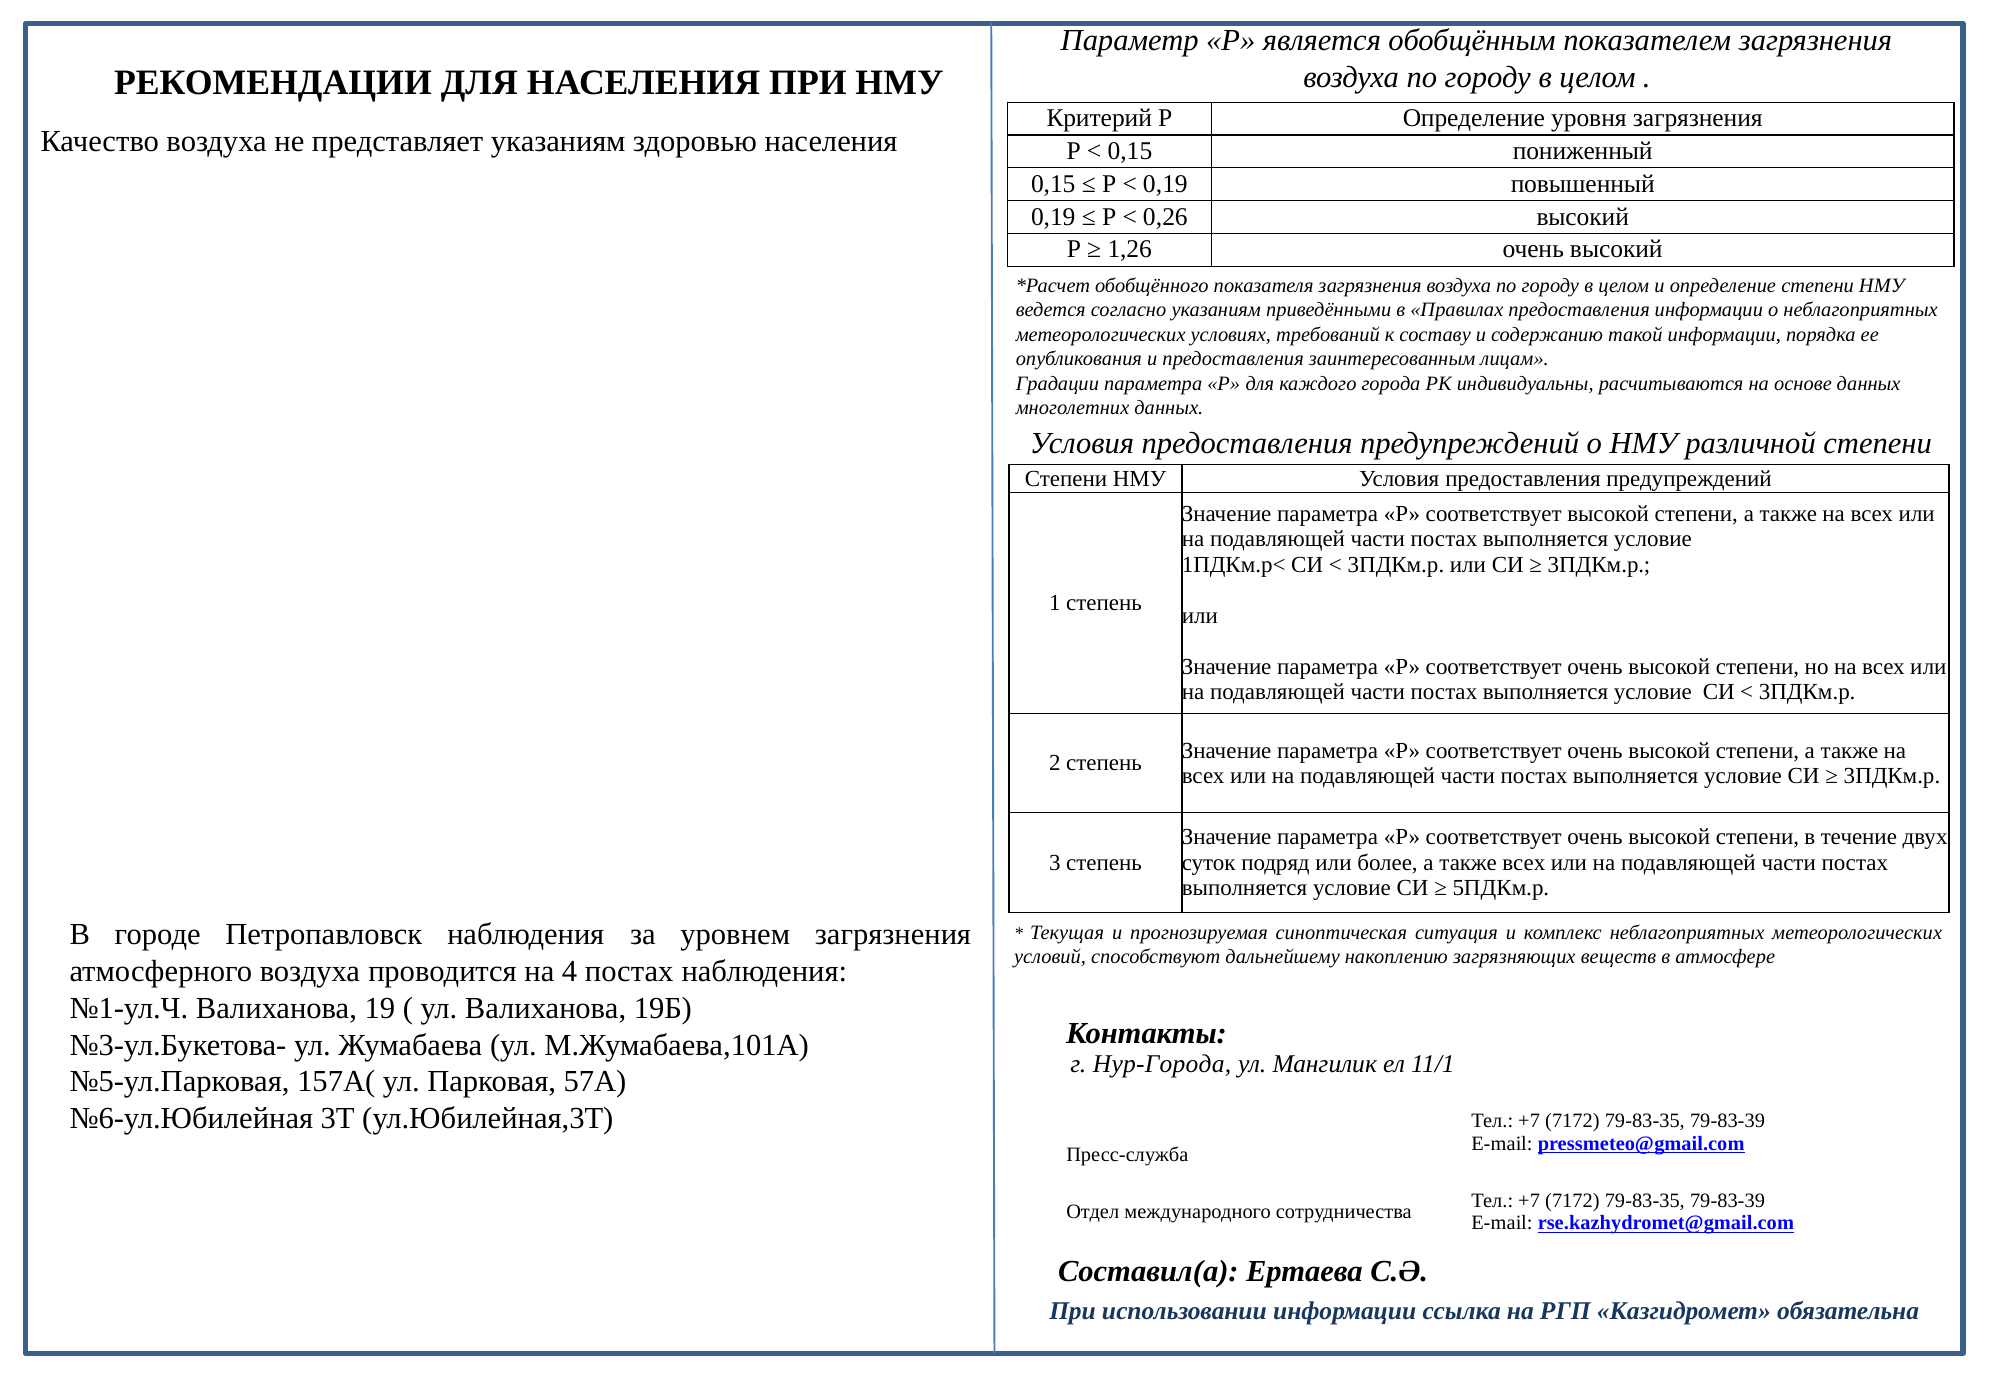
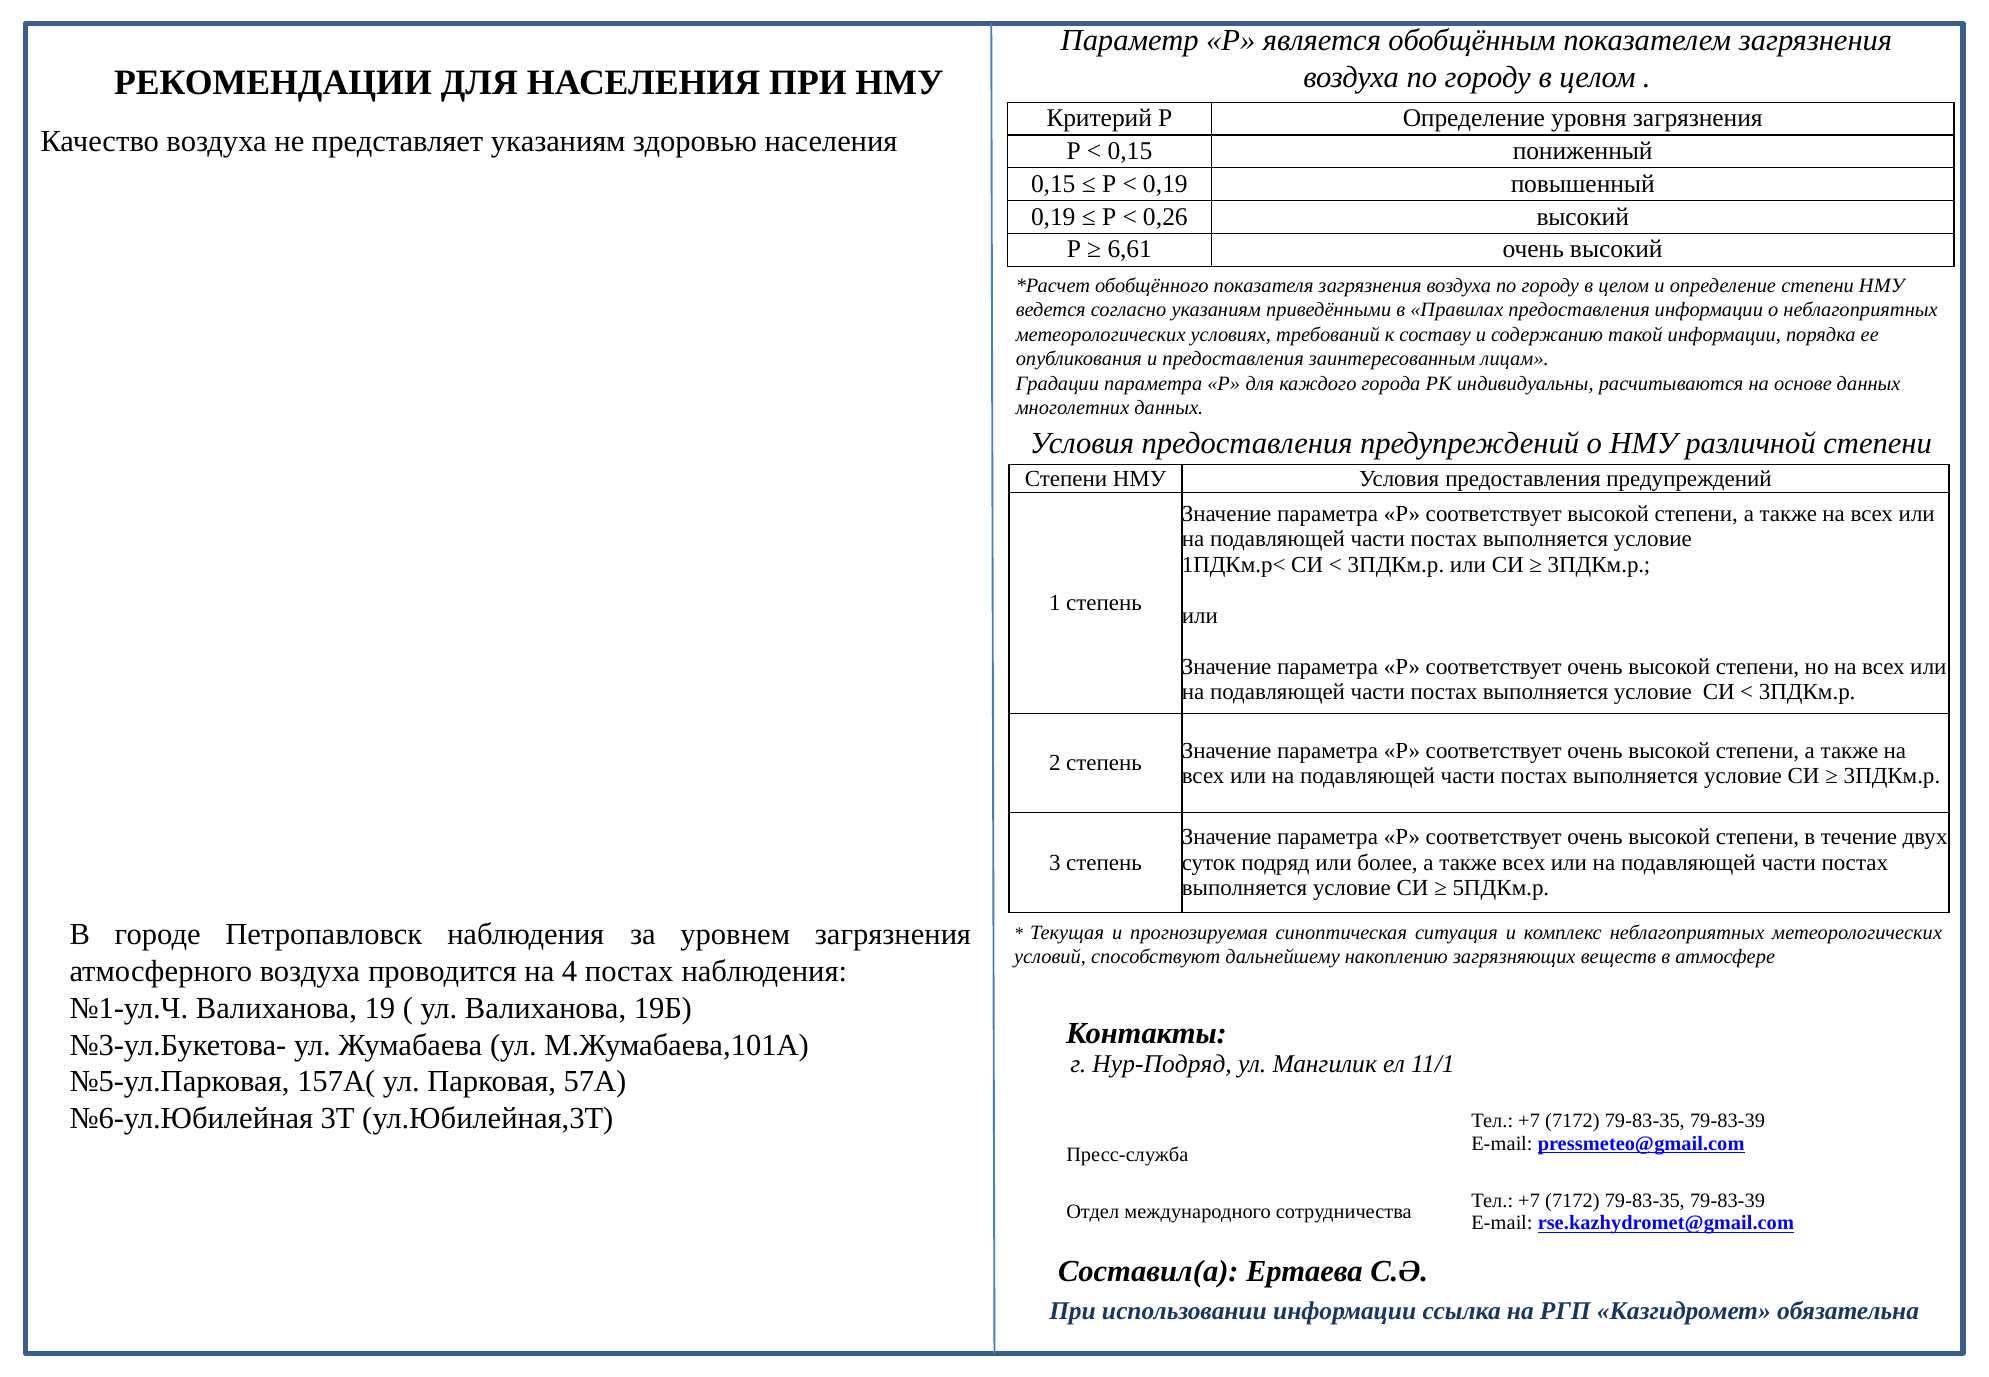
1,26: 1,26 -> 6,61
Нур-Города: Нур-Города -> Нур-Подряд
